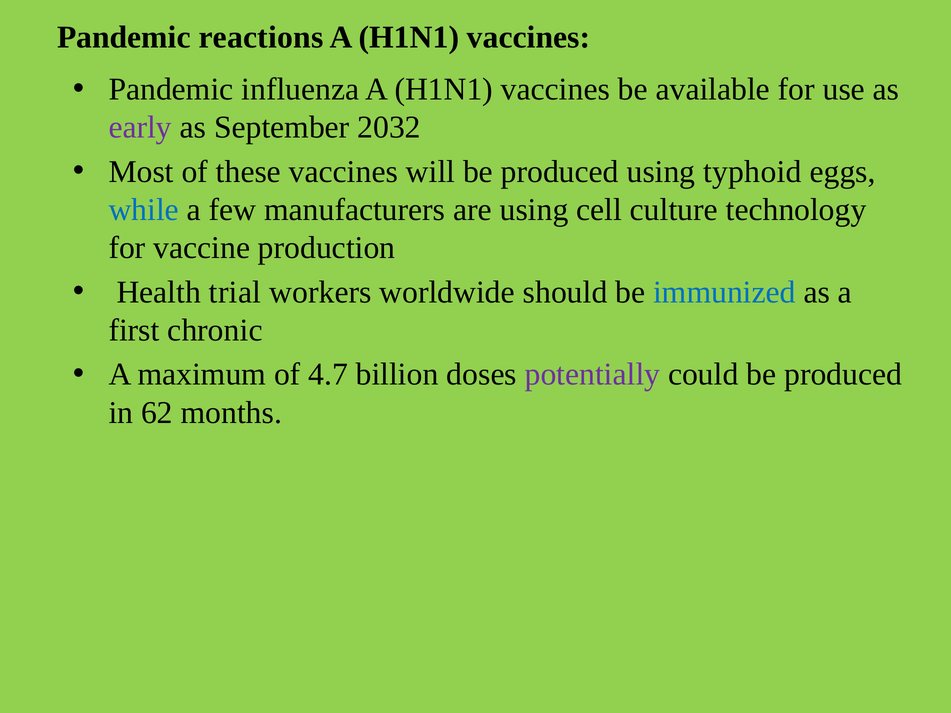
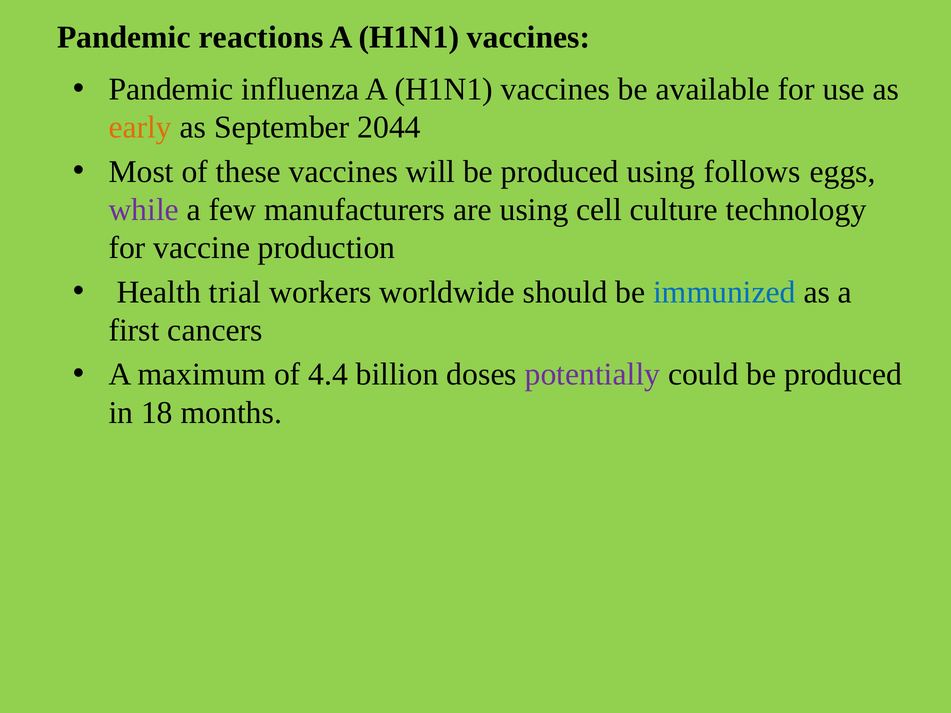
early colour: purple -> orange
2032: 2032 -> 2044
typhoid: typhoid -> follows
while colour: blue -> purple
chronic: chronic -> cancers
4.7: 4.7 -> 4.4
62: 62 -> 18
